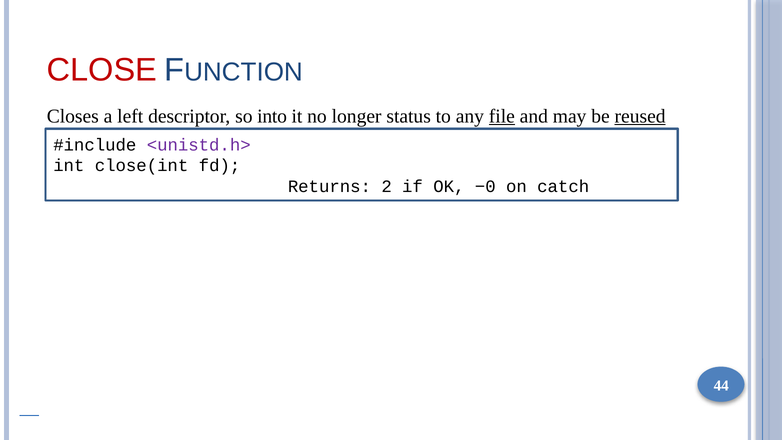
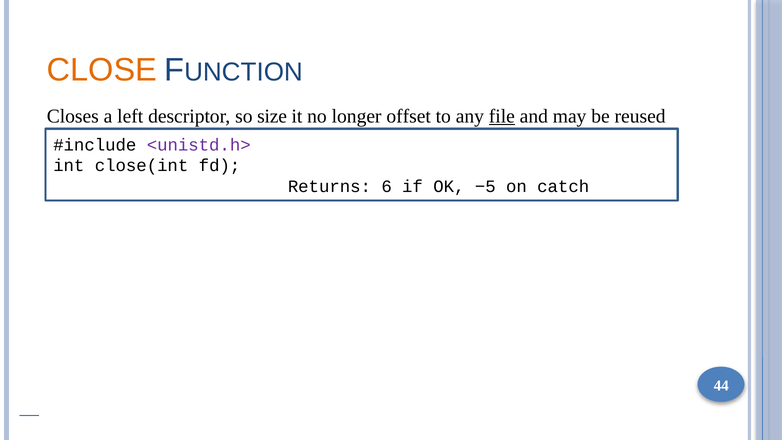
CLOSE colour: red -> orange
into: into -> size
status: status -> offset
reused underline: present -> none
2: 2 -> 6
−0: −0 -> −5
